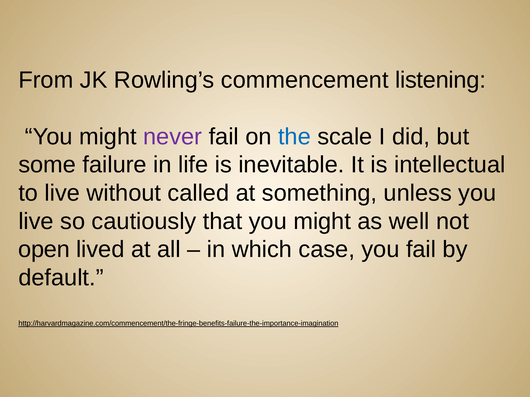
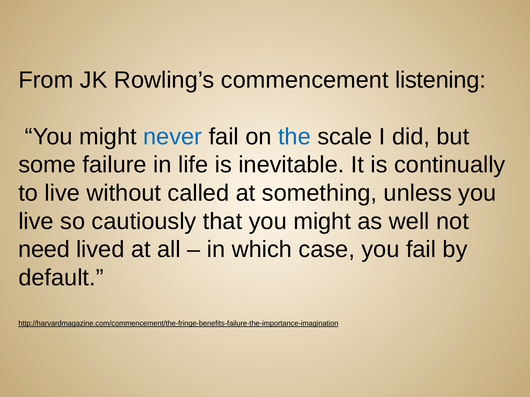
never colour: purple -> blue
intellectual: intellectual -> continually
open: open -> need
